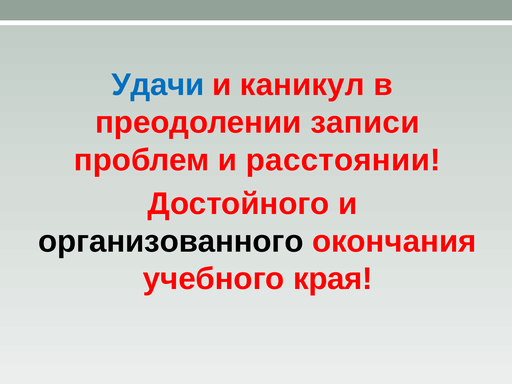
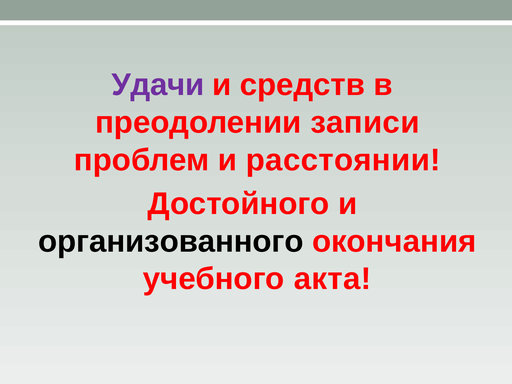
Удачи colour: blue -> purple
каникул: каникул -> средств
края: края -> акта
